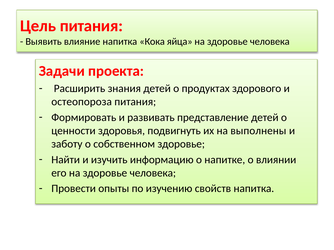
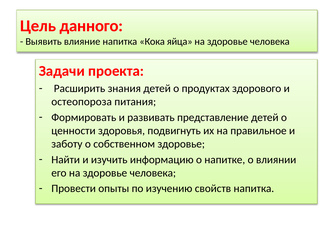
Цель питания: питания -> данного
выполнены: выполнены -> правильное
